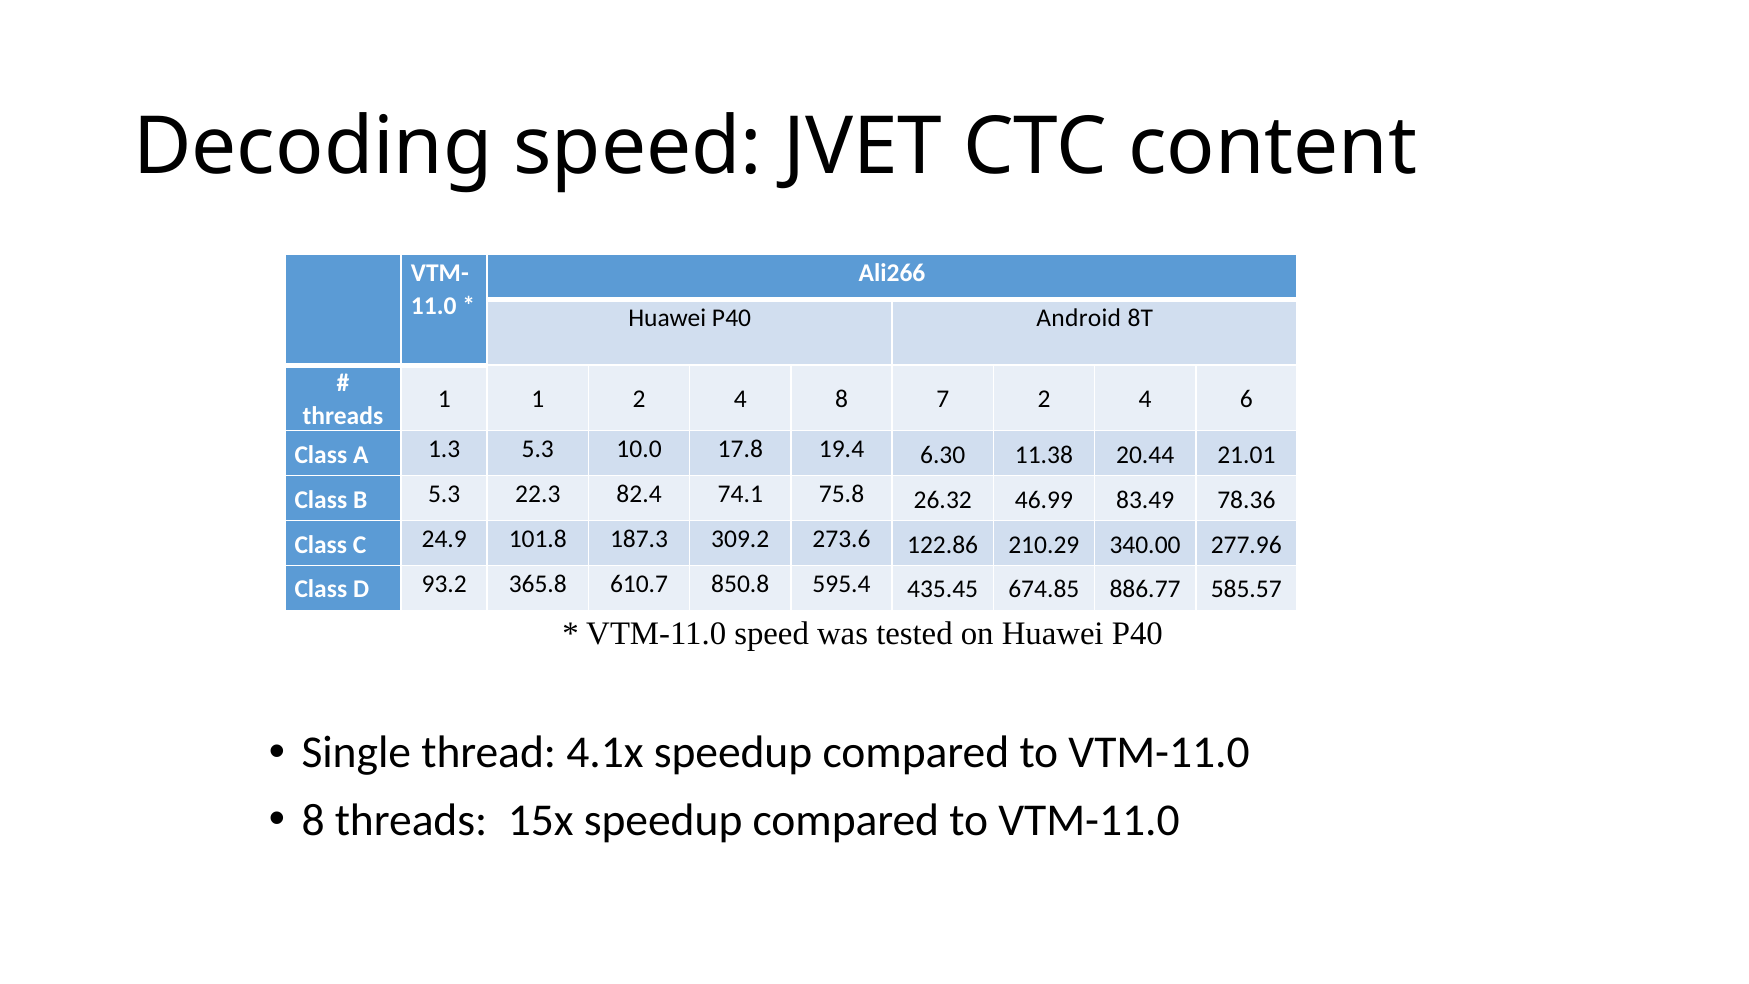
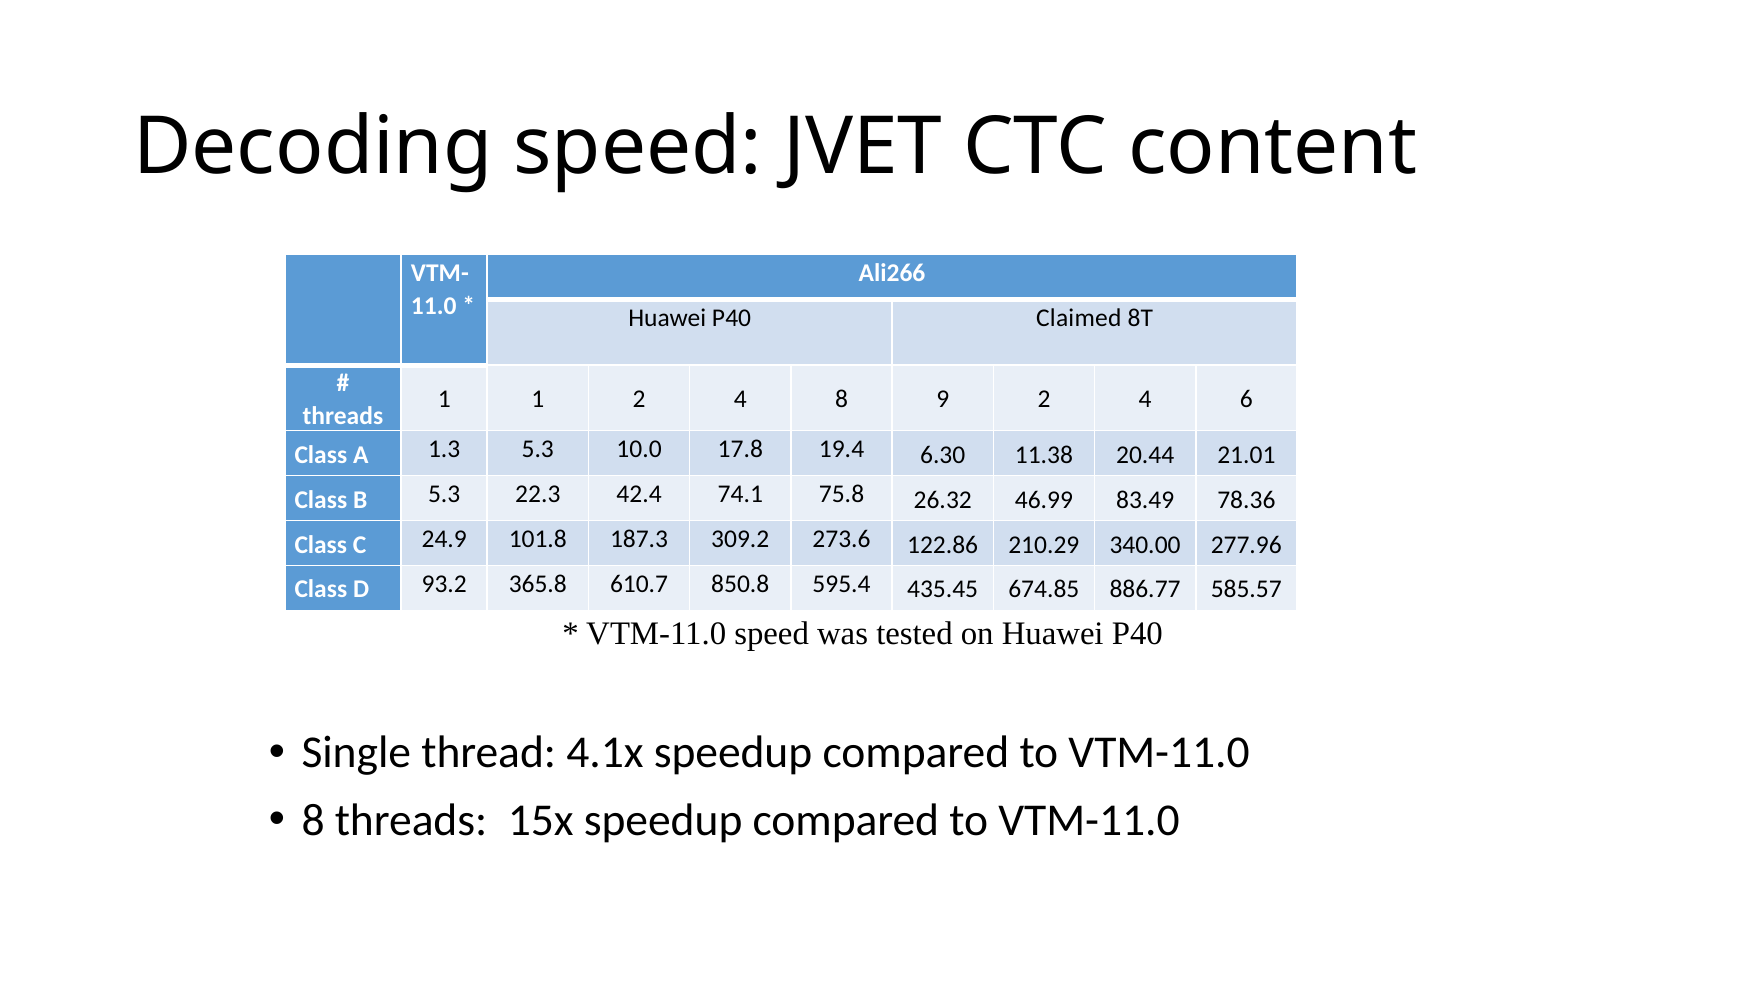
Android: Android -> Claimed
7: 7 -> 9
82.4: 82.4 -> 42.4
